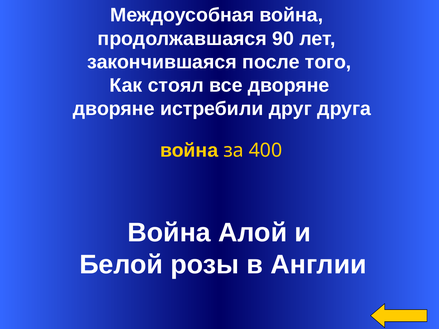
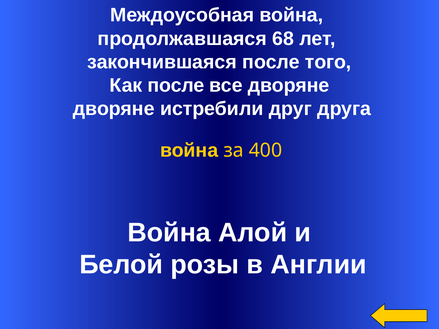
90: 90 -> 68
Как стоял: стоял -> после
